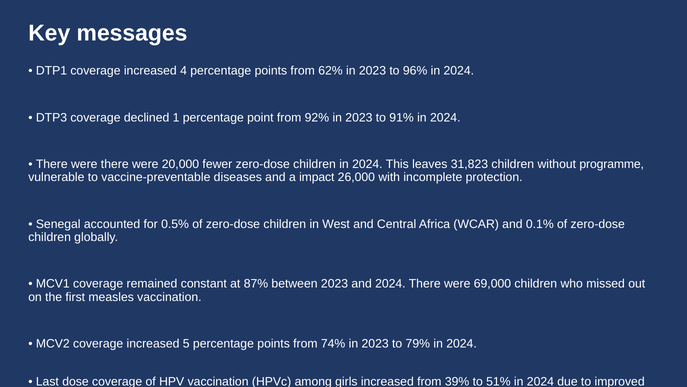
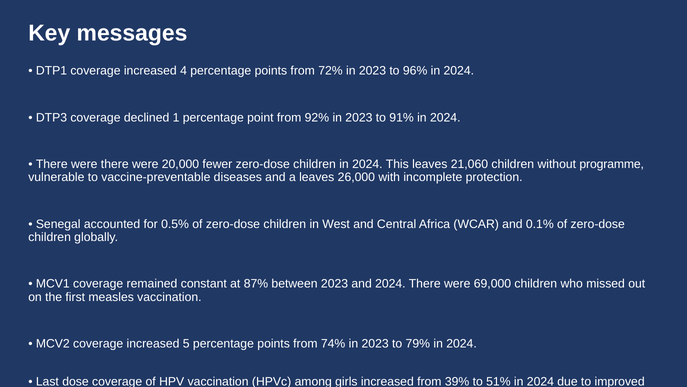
62%: 62% -> 72%
31,823: 31,823 -> 21,060
a impact: impact -> leaves
